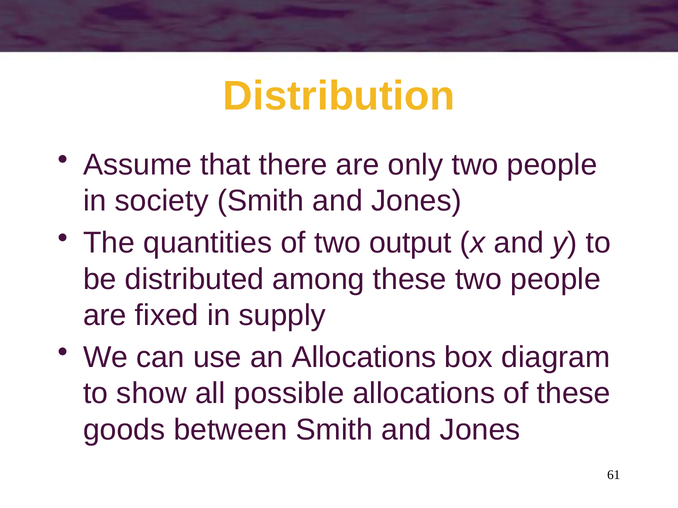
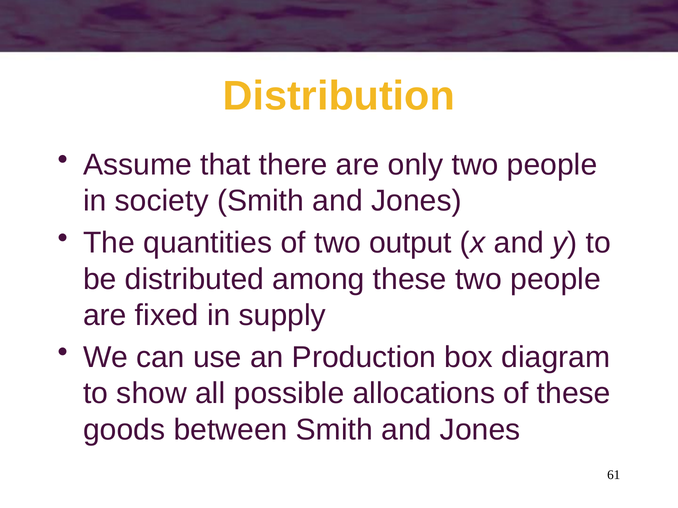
an Allocations: Allocations -> Production
